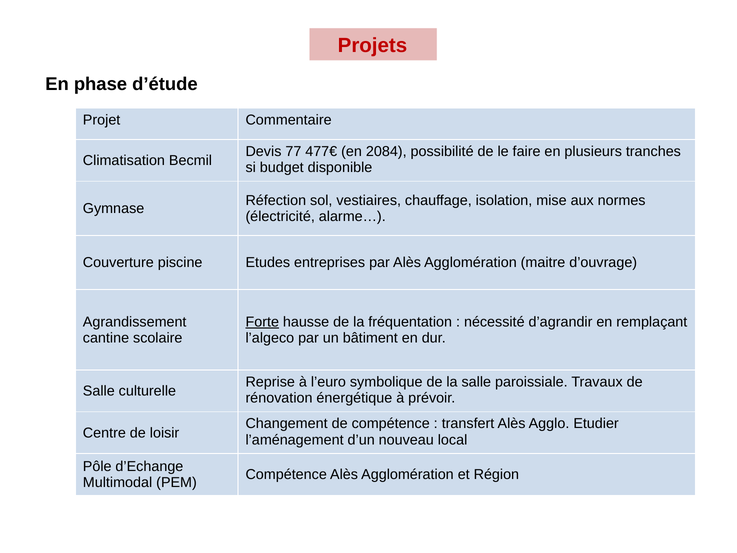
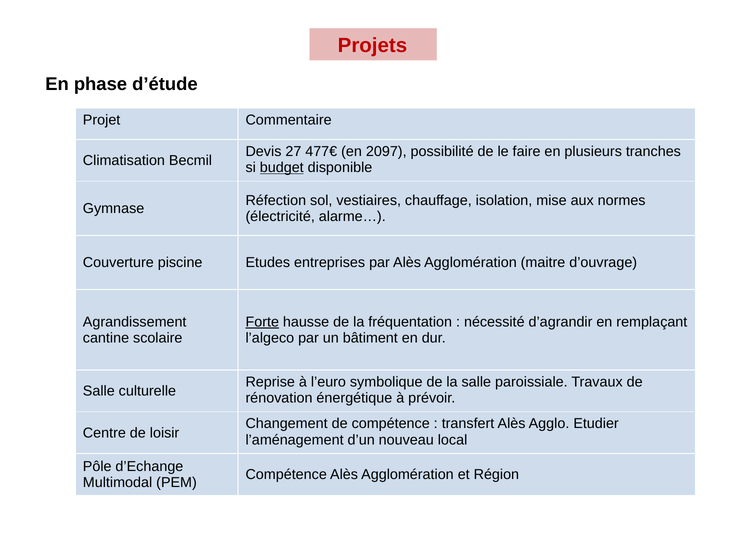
77: 77 -> 27
2084: 2084 -> 2097
budget underline: none -> present
